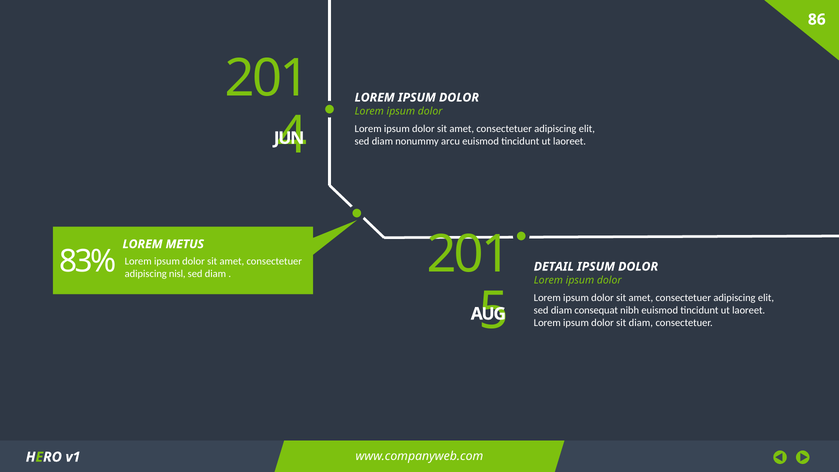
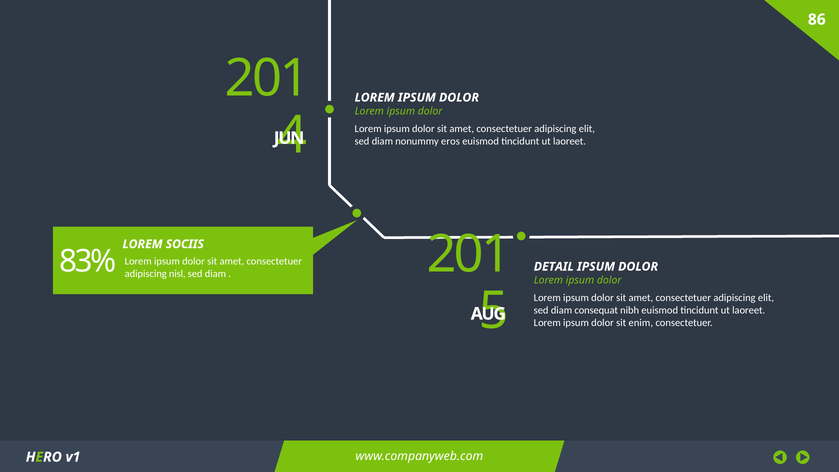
arcu: arcu -> eros
METUS: METUS -> SOCIIS
sit diam: diam -> enim
